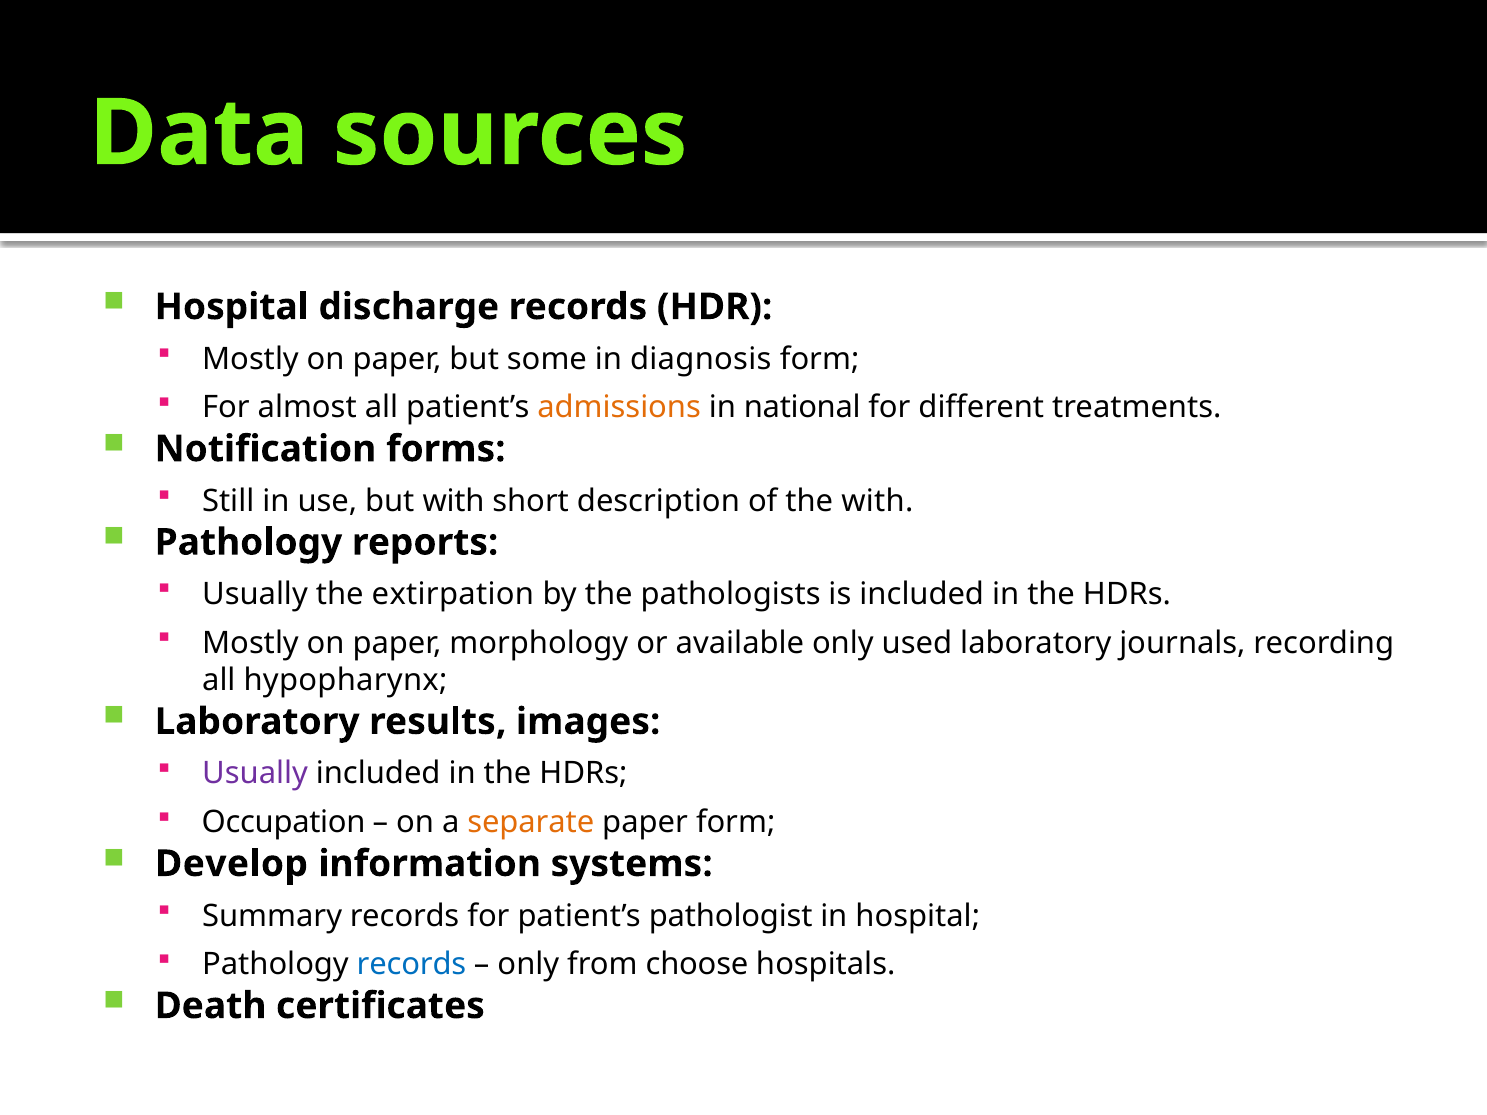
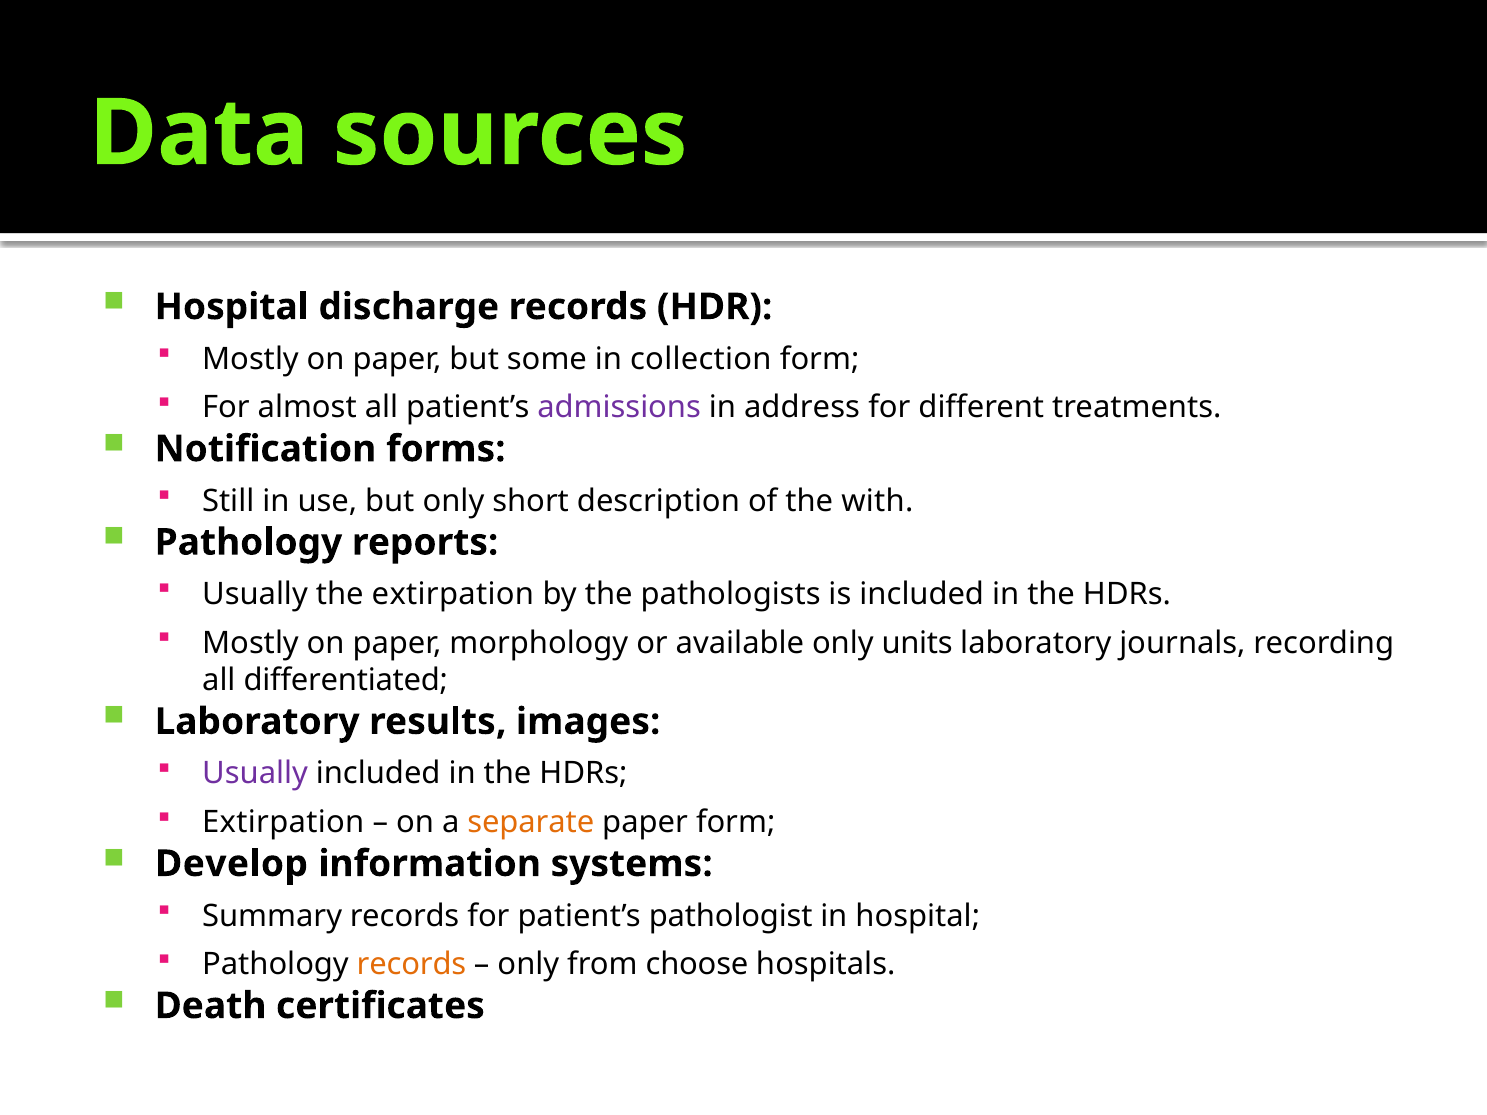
diagnosis: diagnosis -> collection
admissions colour: orange -> purple
national: national -> address
but with: with -> only
used: used -> units
hypopharynx: hypopharynx -> differentiated
Occupation at (284, 823): Occupation -> Extirpation
records at (411, 965) colour: blue -> orange
